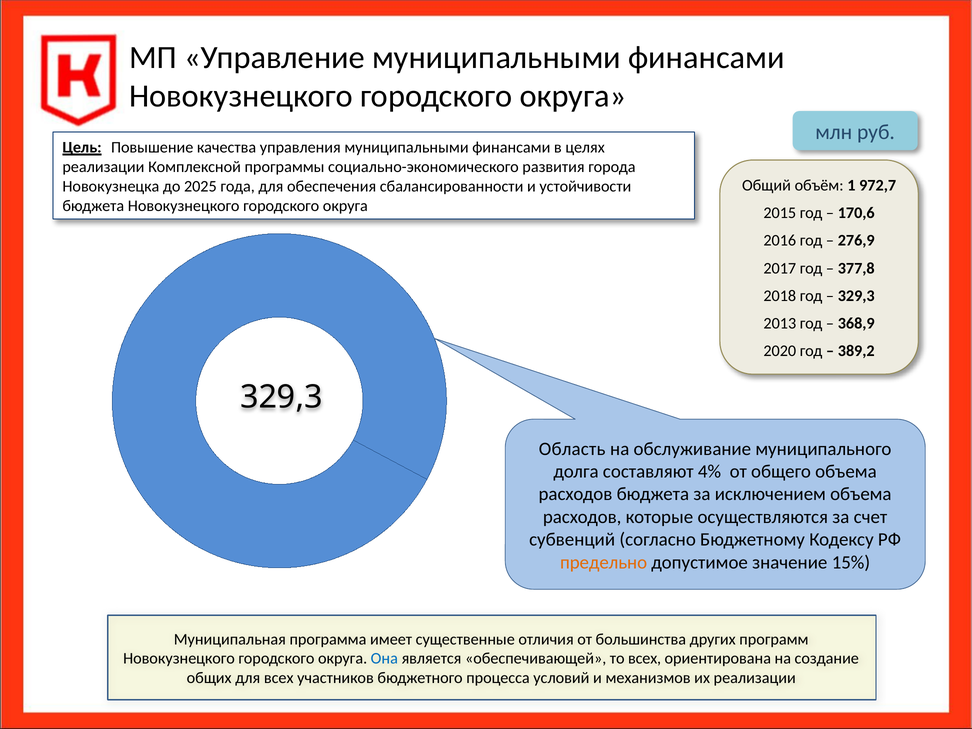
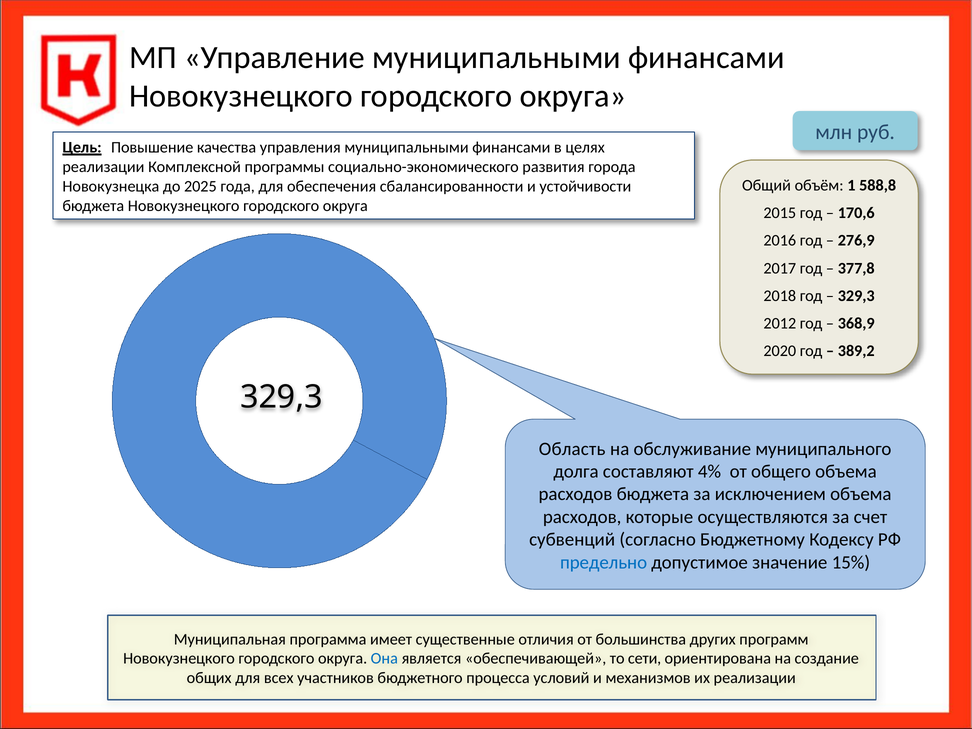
972,7: 972,7 -> 588,8
2013: 2013 -> 2012
предельно colour: orange -> blue
то всех: всех -> сети
